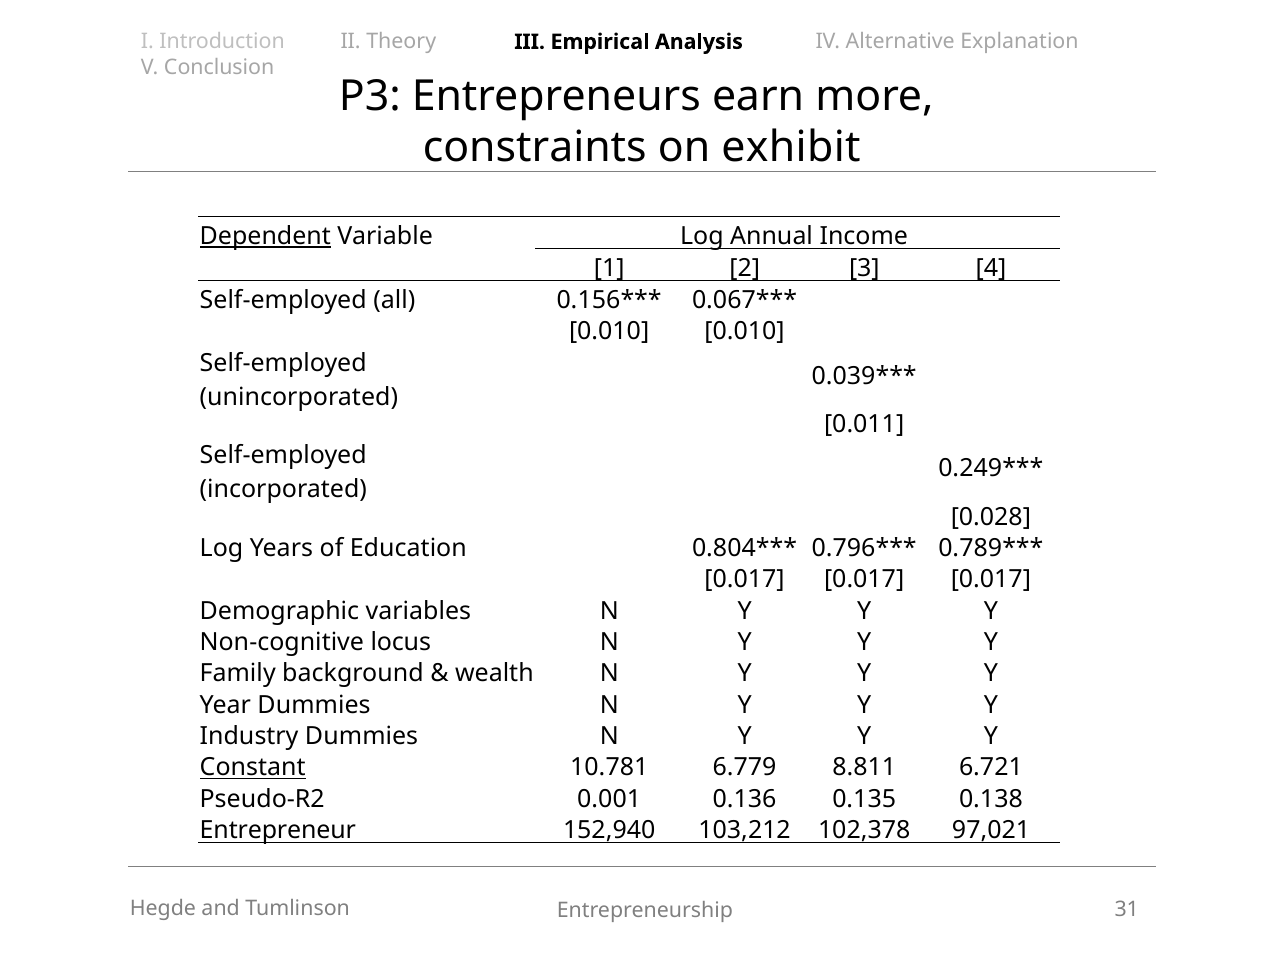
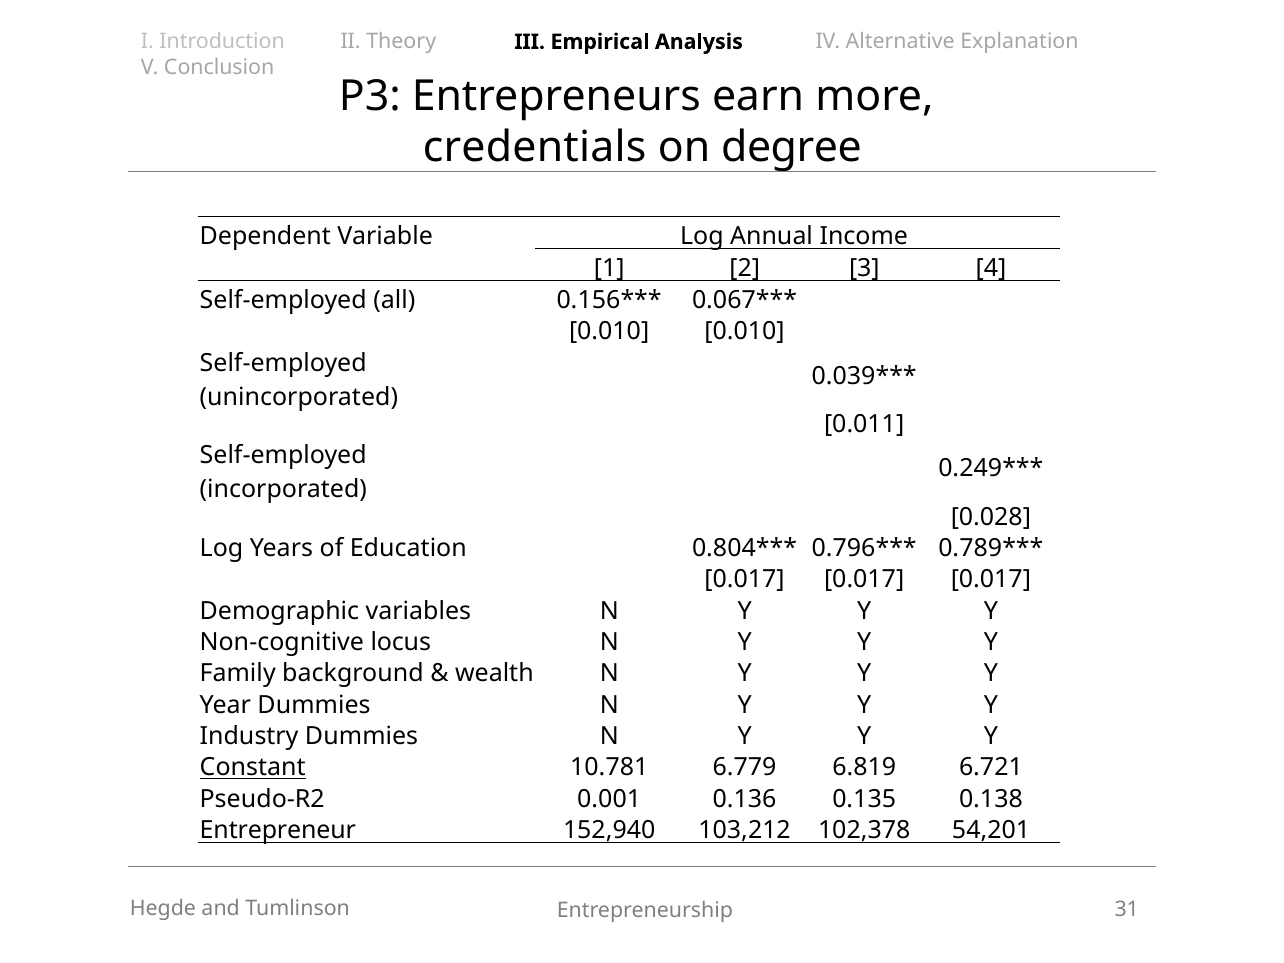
constraints: constraints -> credentials
exhibit: exhibit -> degree
Dependent underline: present -> none
8.811: 8.811 -> 6.819
97,021: 97,021 -> 54,201
